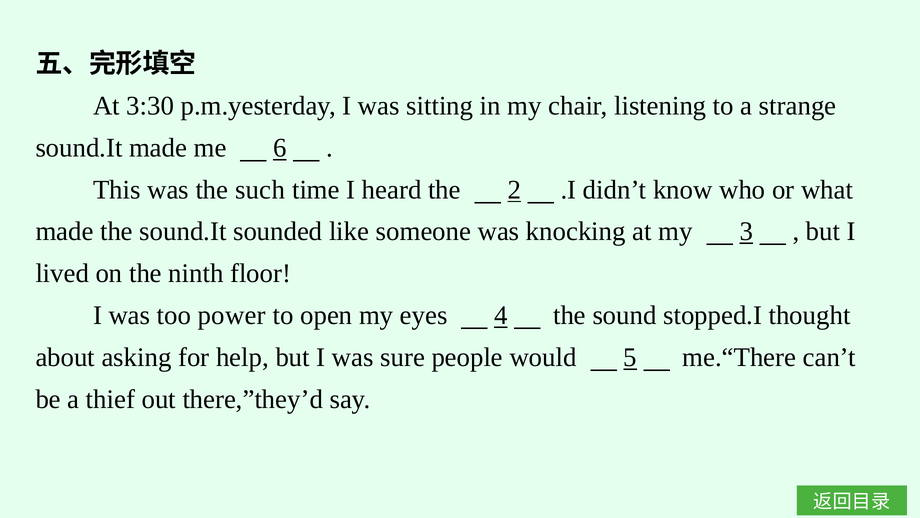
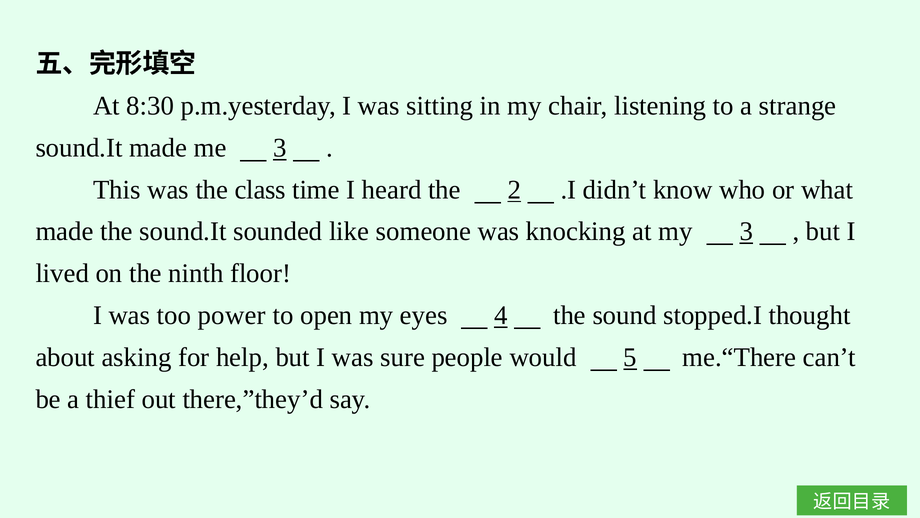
3:30: 3:30 -> 8:30
me 6: 6 -> 3
such: such -> class
